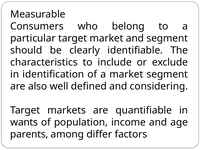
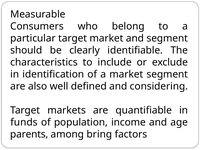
wants: wants -> funds
differ: differ -> bring
